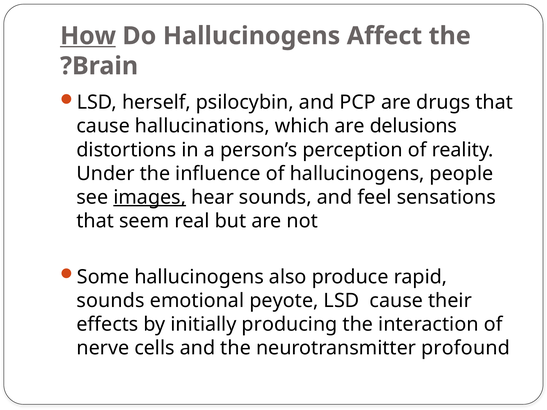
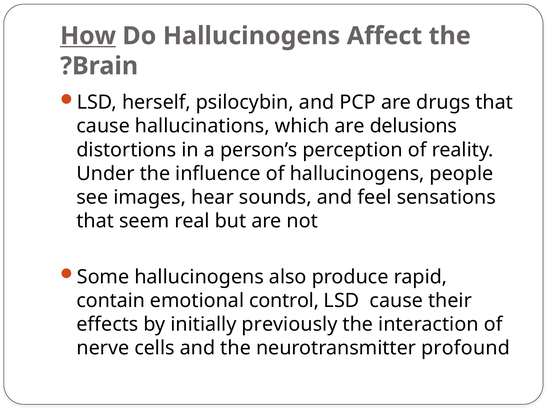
images underline: present -> none
sounds at (111, 301): sounds -> contain
peyote: peyote -> control
producing: producing -> previously
